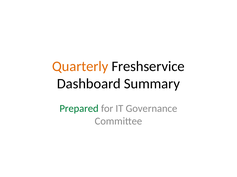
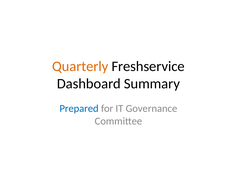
Prepared colour: green -> blue
